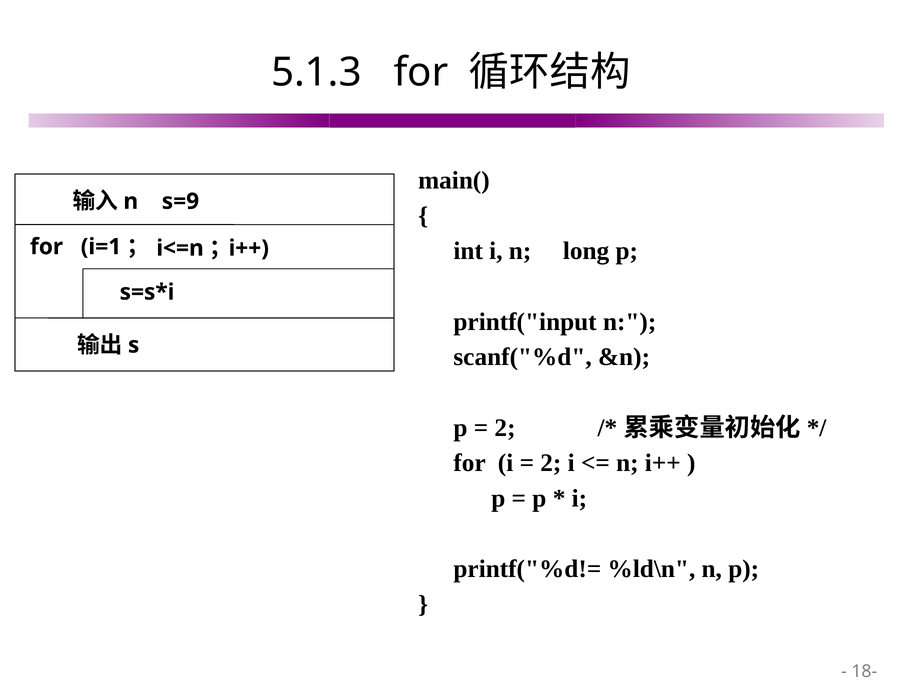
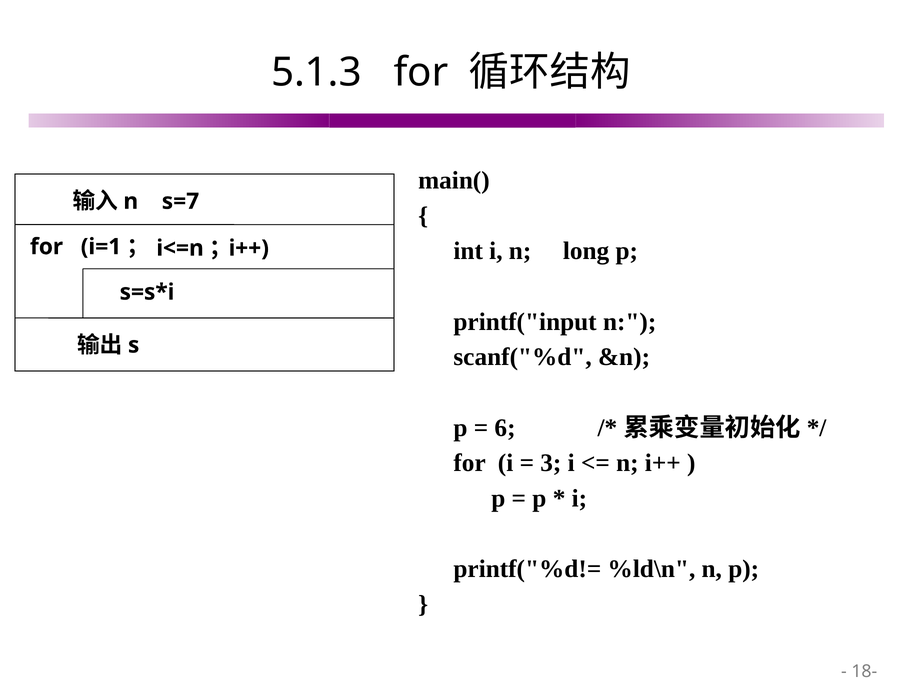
s=9: s=9 -> s=7
2 at (505, 428): 2 -> 6
2 at (551, 464): 2 -> 3
